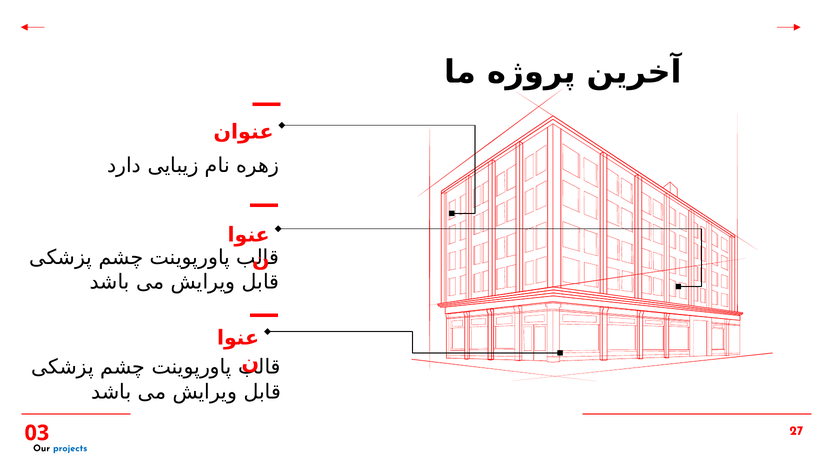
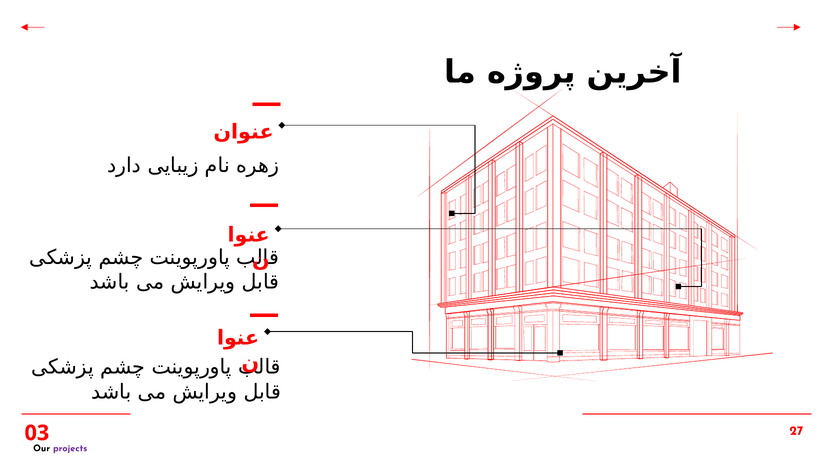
projects colour: blue -> purple
